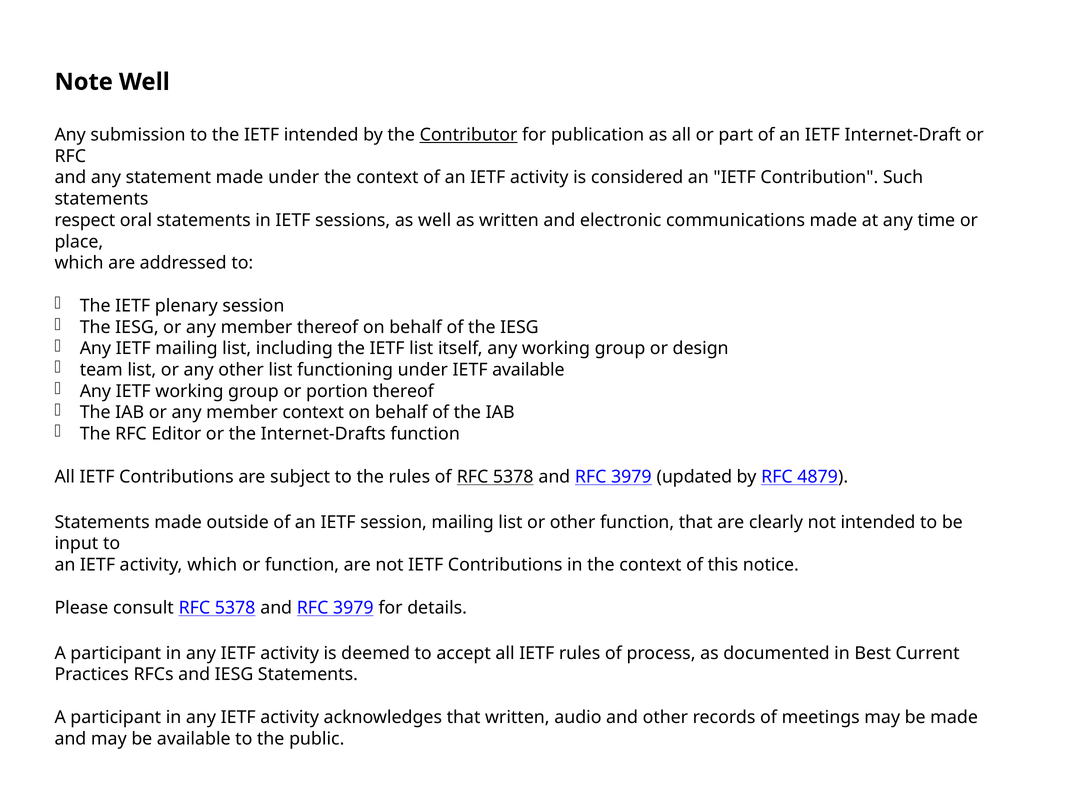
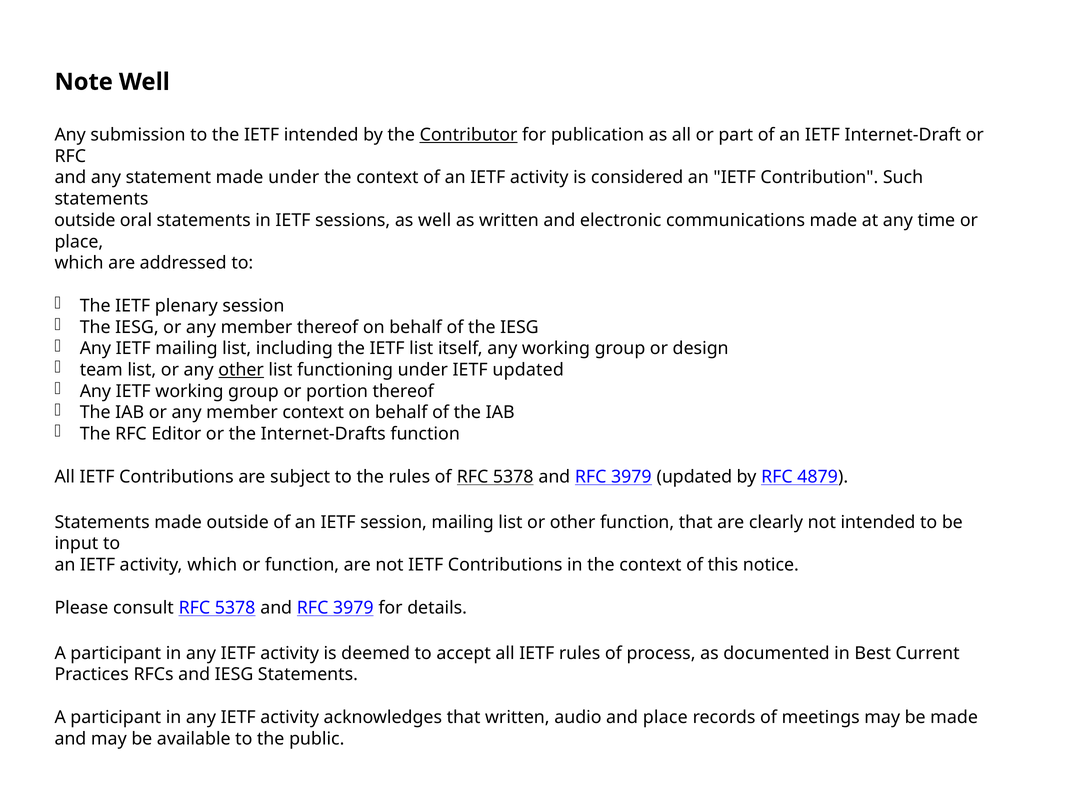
respect at (85, 221): respect -> outside
other at (241, 370) underline: none -> present
IETF available: available -> updated
and other: other -> place
